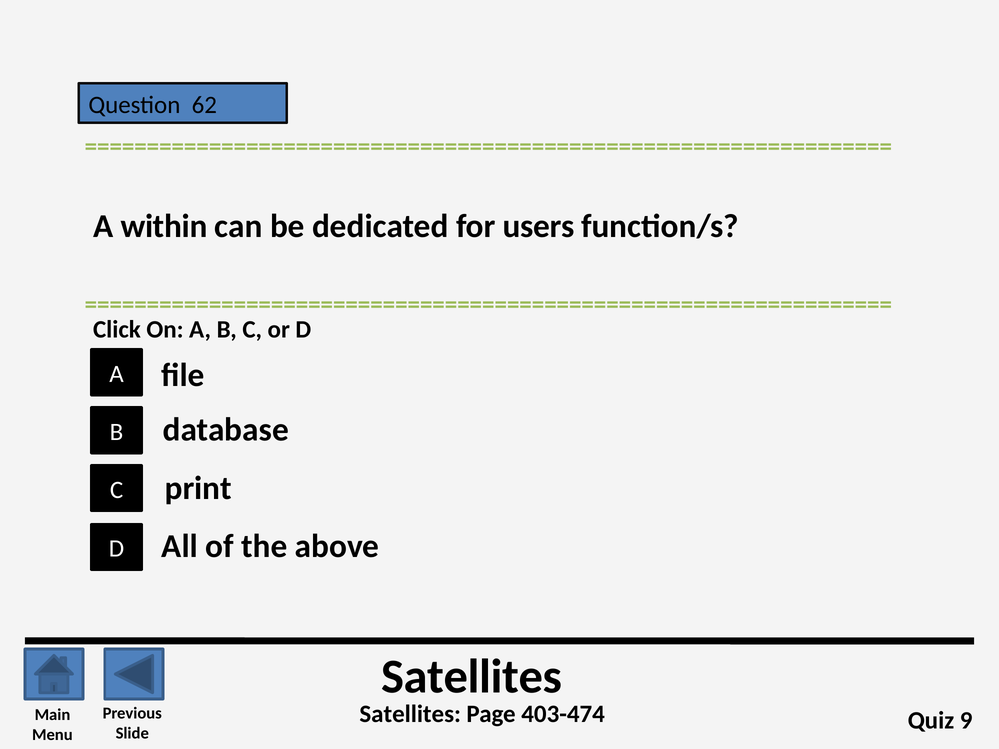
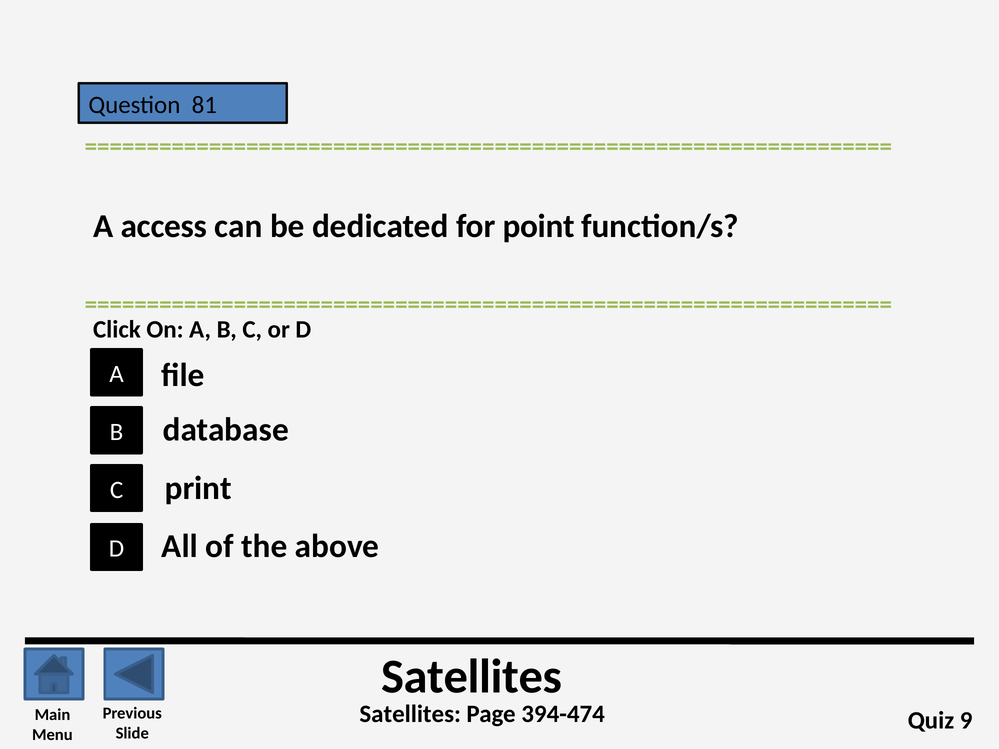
62: 62 -> 81
within: within -> access
users: users -> point
403-474: 403-474 -> 394-474
